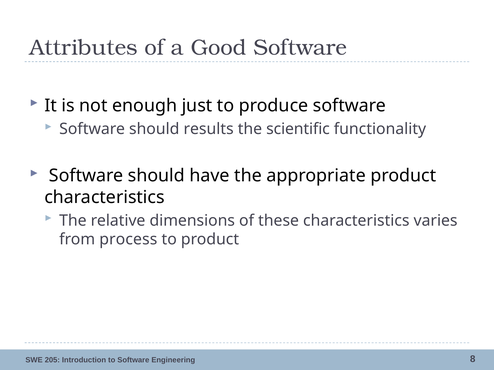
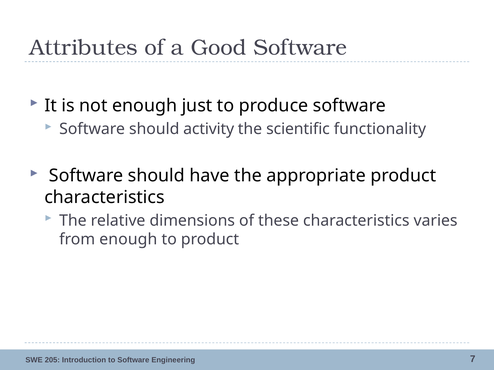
results: results -> activity
from process: process -> enough
8: 8 -> 7
